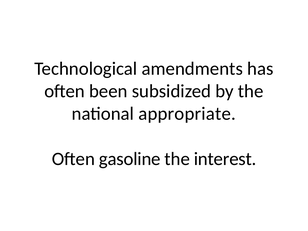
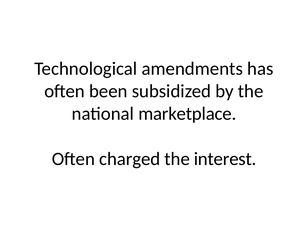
appropriate: appropriate -> marketplace
gasoline: gasoline -> charged
